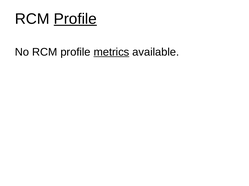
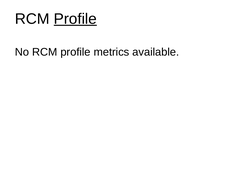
metrics underline: present -> none
